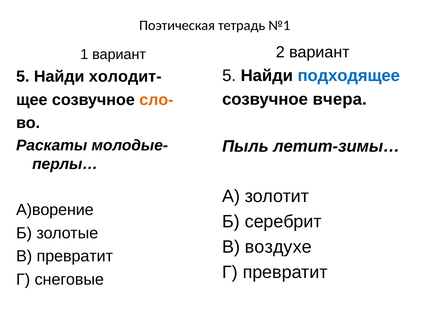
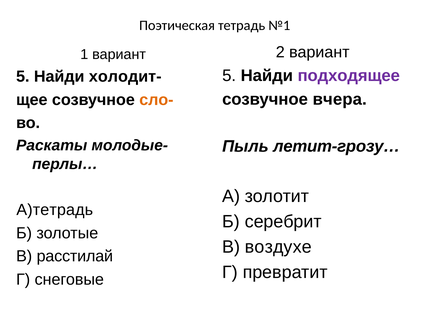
подходящее colour: blue -> purple
летит-зимы…: летит-зимы… -> летит-грозу…
А)ворение: А)ворение -> А)тетрадь
В превратит: превратит -> расстилай
